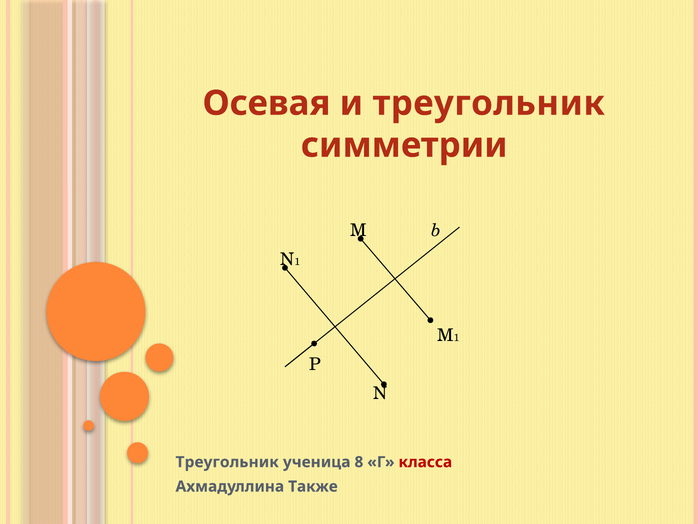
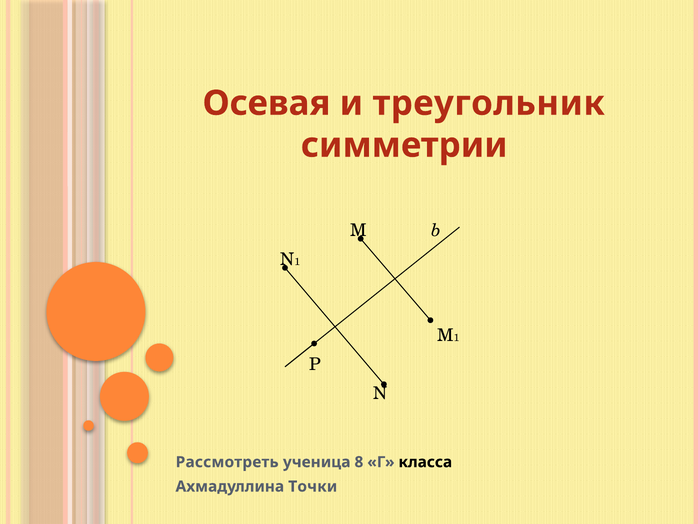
Треугольник at (227, 462): Треугольник -> Рассмотреть
класса colour: red -> black
Также: Также -> Точки
